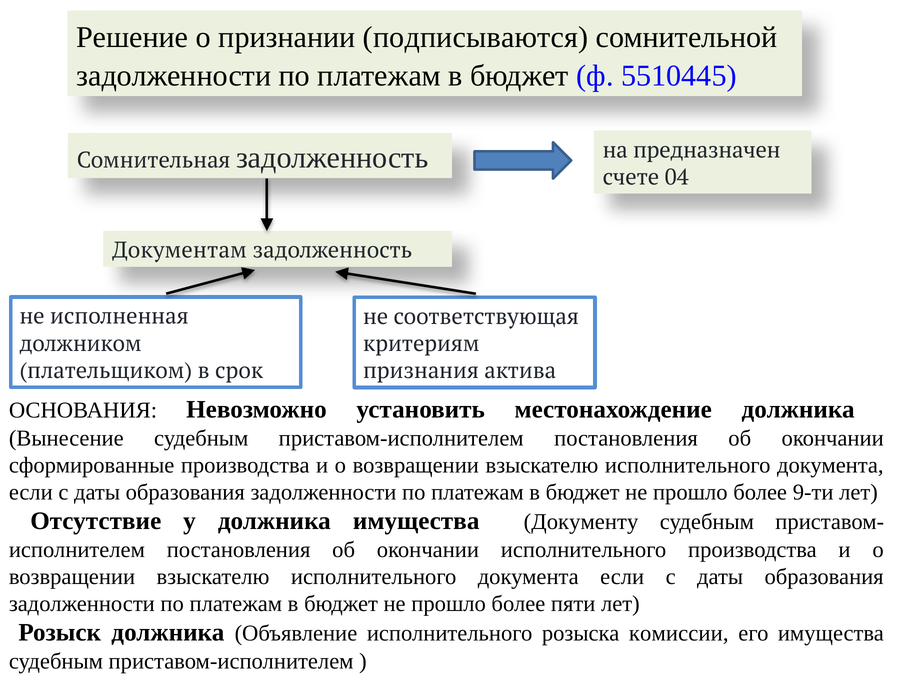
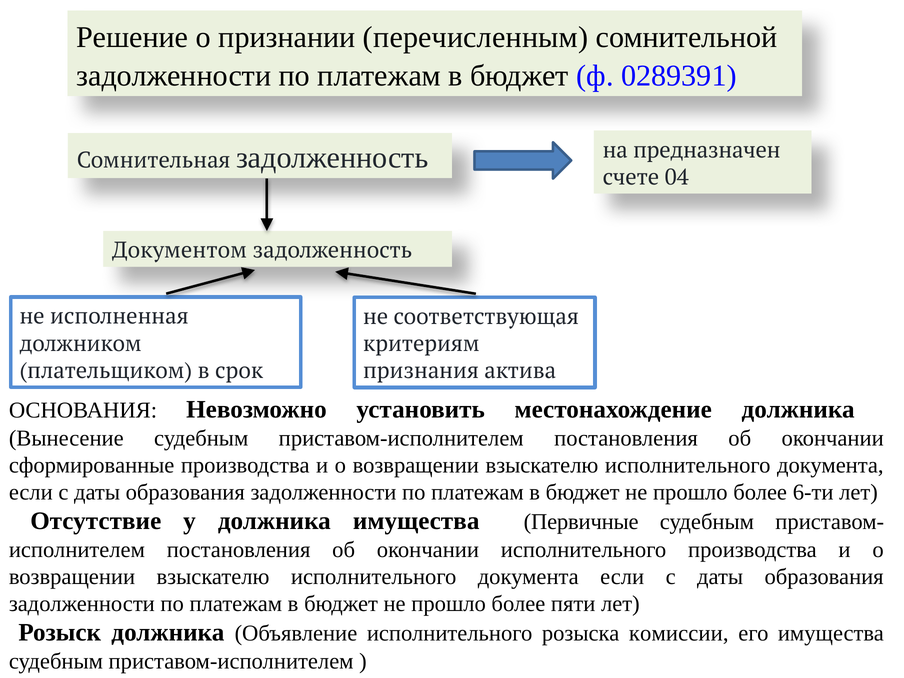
подписываются: подписываются -> перечисленным
5510445: 5510445 -> 0289391
Документам: Документам -> Документом
9-ти: 9-ти -> 6-ти
Документу: Документу -> Первичные
